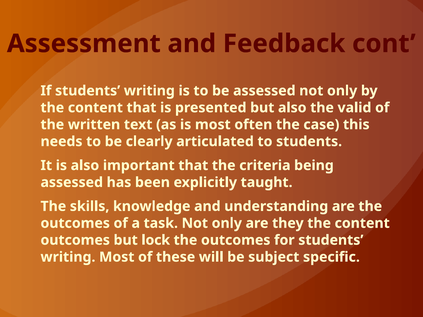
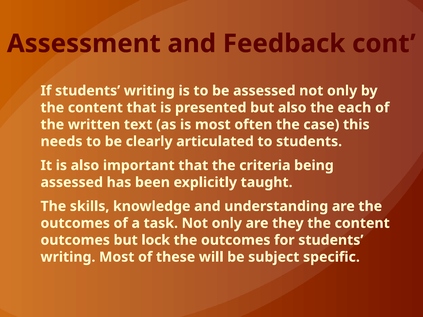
valid: valid -> each
